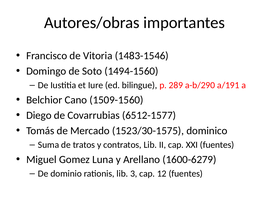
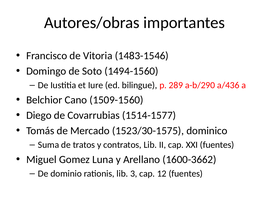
a/191: a/191 -> a/436
6512-1577: 6512-1577 -> 1514-1577
1600-6279: 1600-6279 -> 1600-3662
